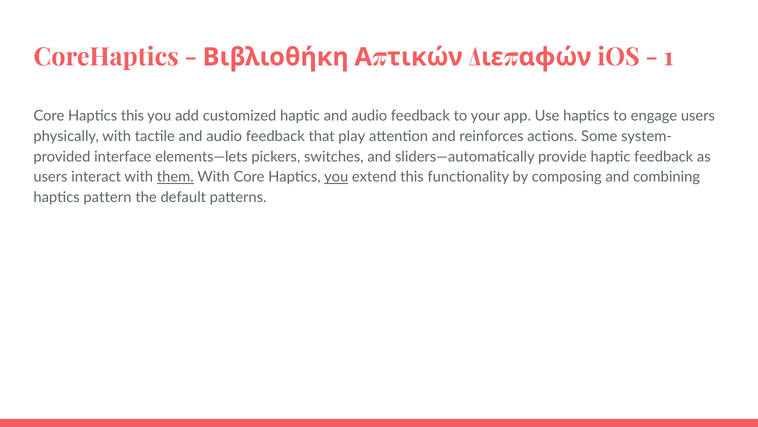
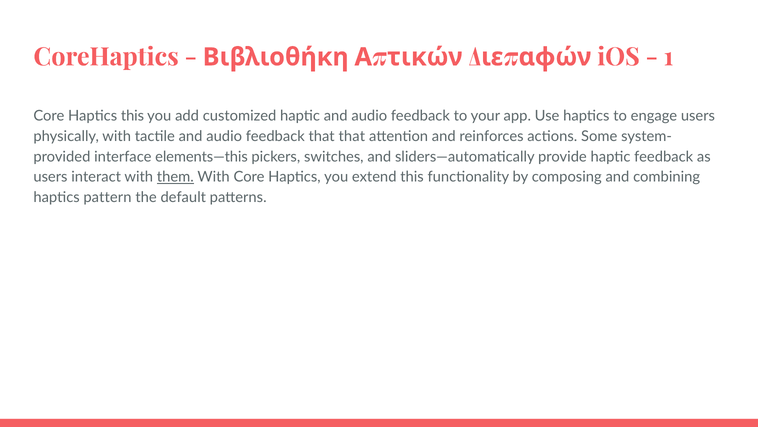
that play: play -> that
elements—lets: elements—lets -> elements—this
you at (336, 177) underline: present -> none
